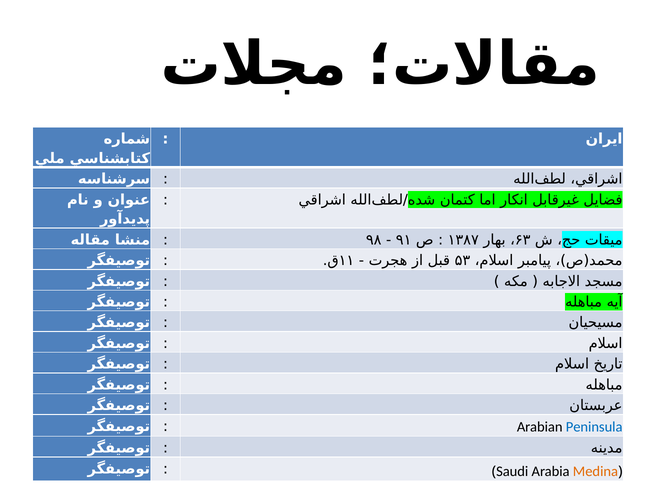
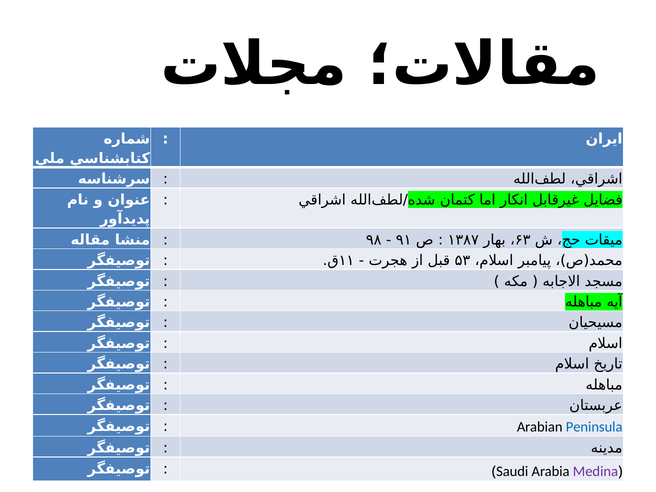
Medina colour: orange -> purple
